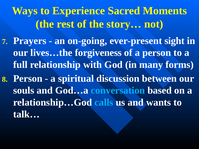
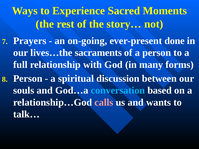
sight: sight -> done
forgiveness: forgiveness -> sacraments
calls colour: light blue -> pink
